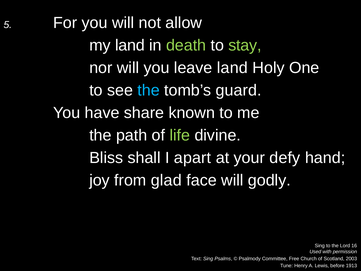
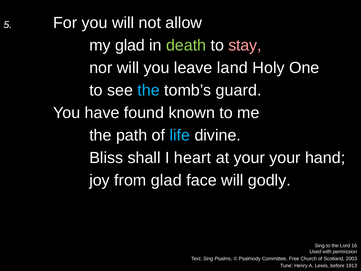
my land: land -> glad
stay colour: light green -> pink
share: share -> found
life colour: light green -> light blue
apart: apart -> heart
your defy: defy -> your
